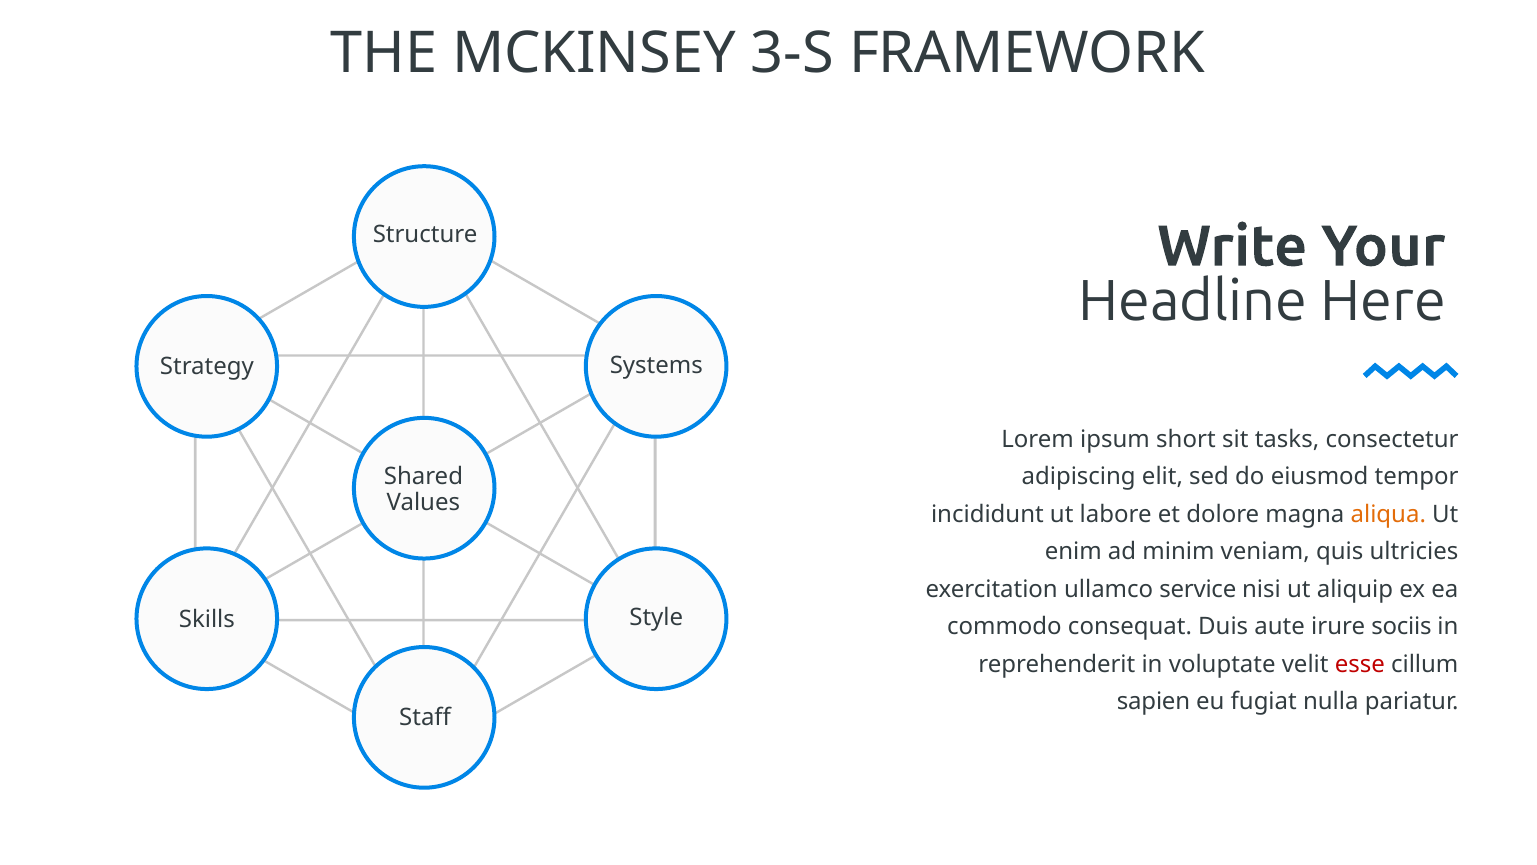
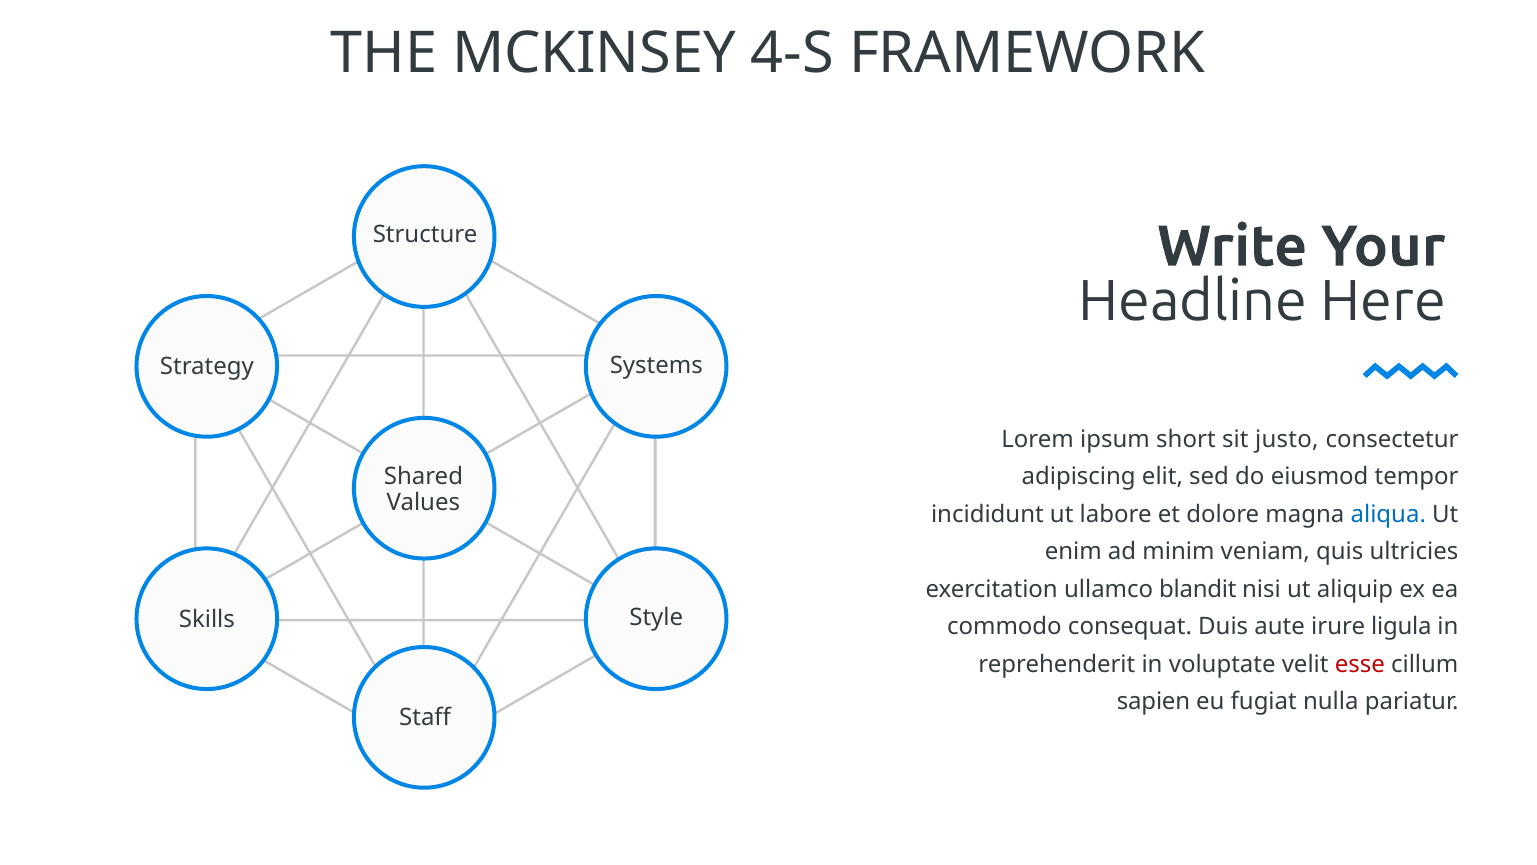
3-S: 3-S -> 4-S
tasks: tasks -> justo
aliqua colour: orange -> blue
service: service -> blandit
sociis: sociis -> ligula
